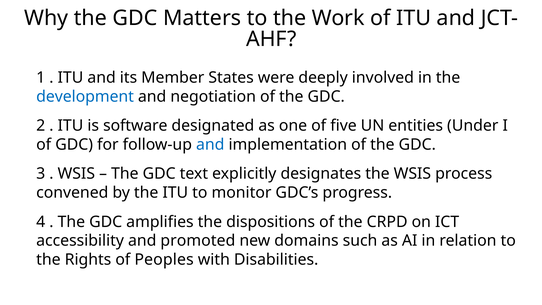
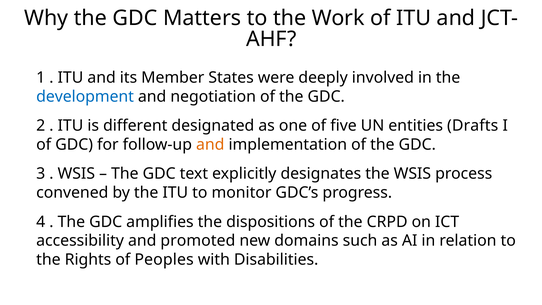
software: software -> different
Under: Under -> Drafts
and at (210, 145) colour: blue -> orange
